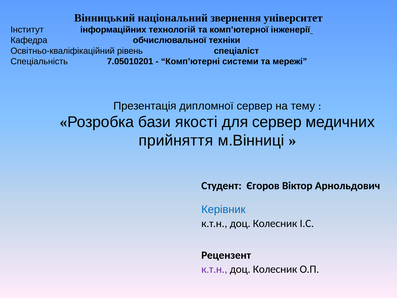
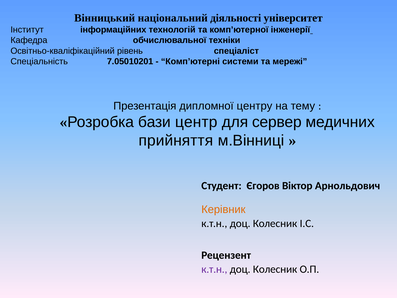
звернення: звернення -> діяльності
дипломної сервер: сервер -> центру
якості: якості -> центр
Керівник colour: blue -> orange
